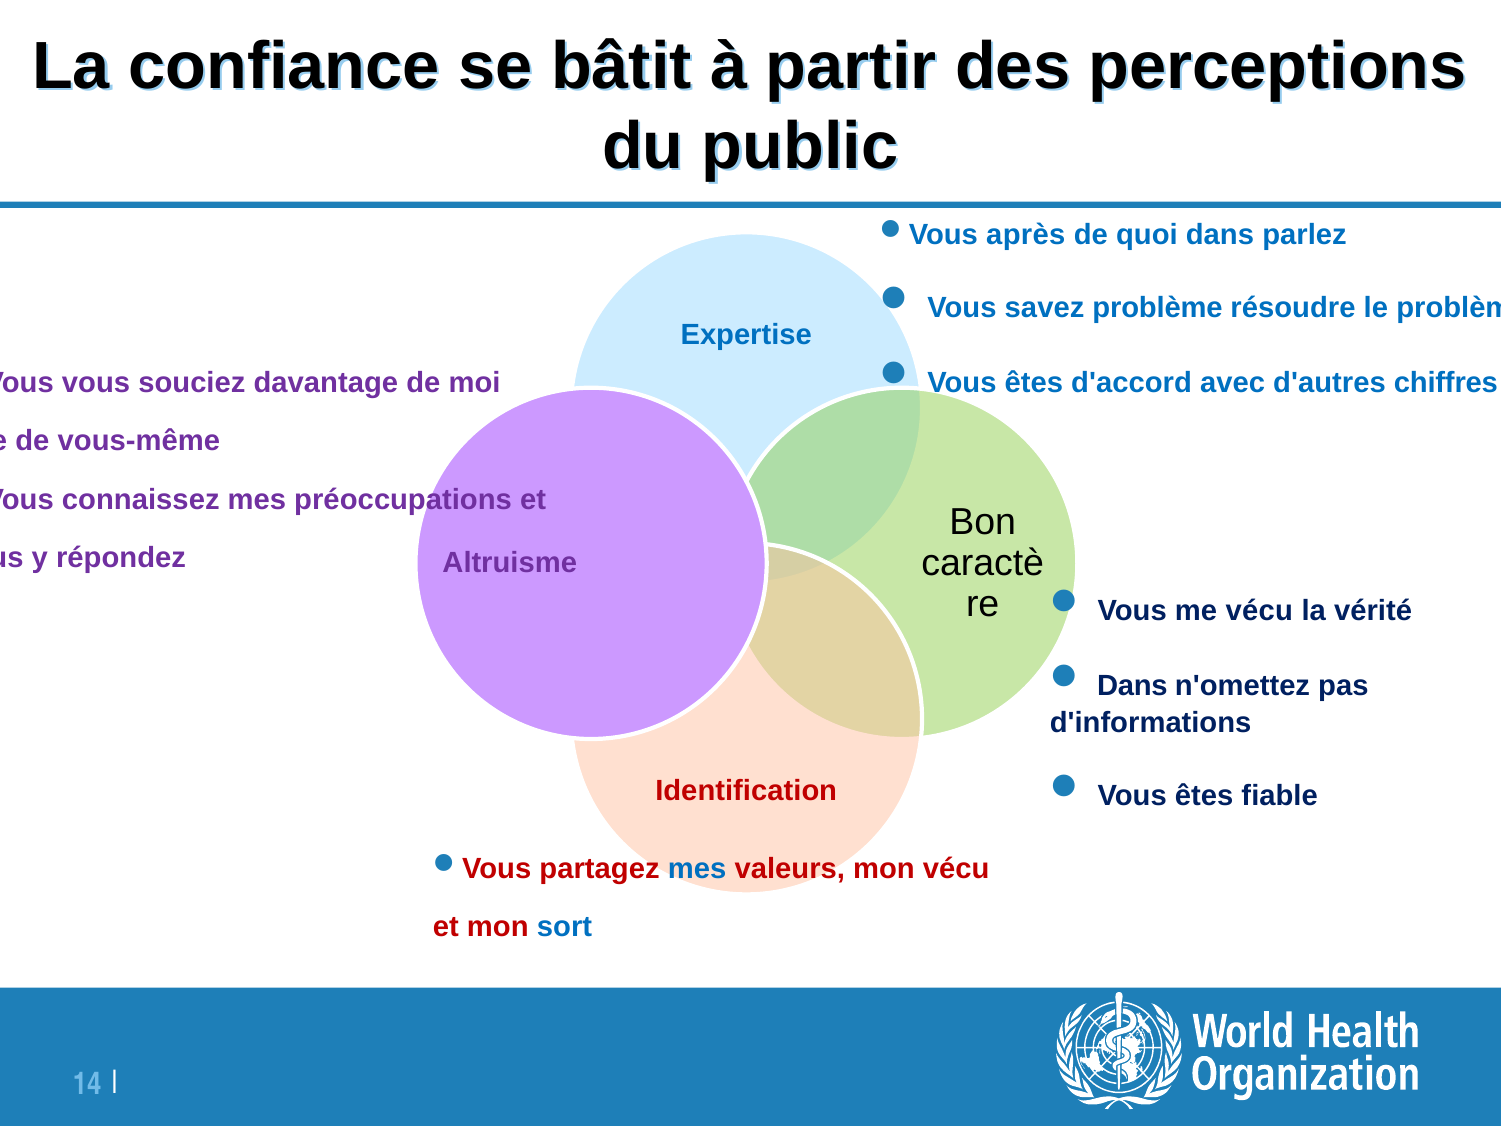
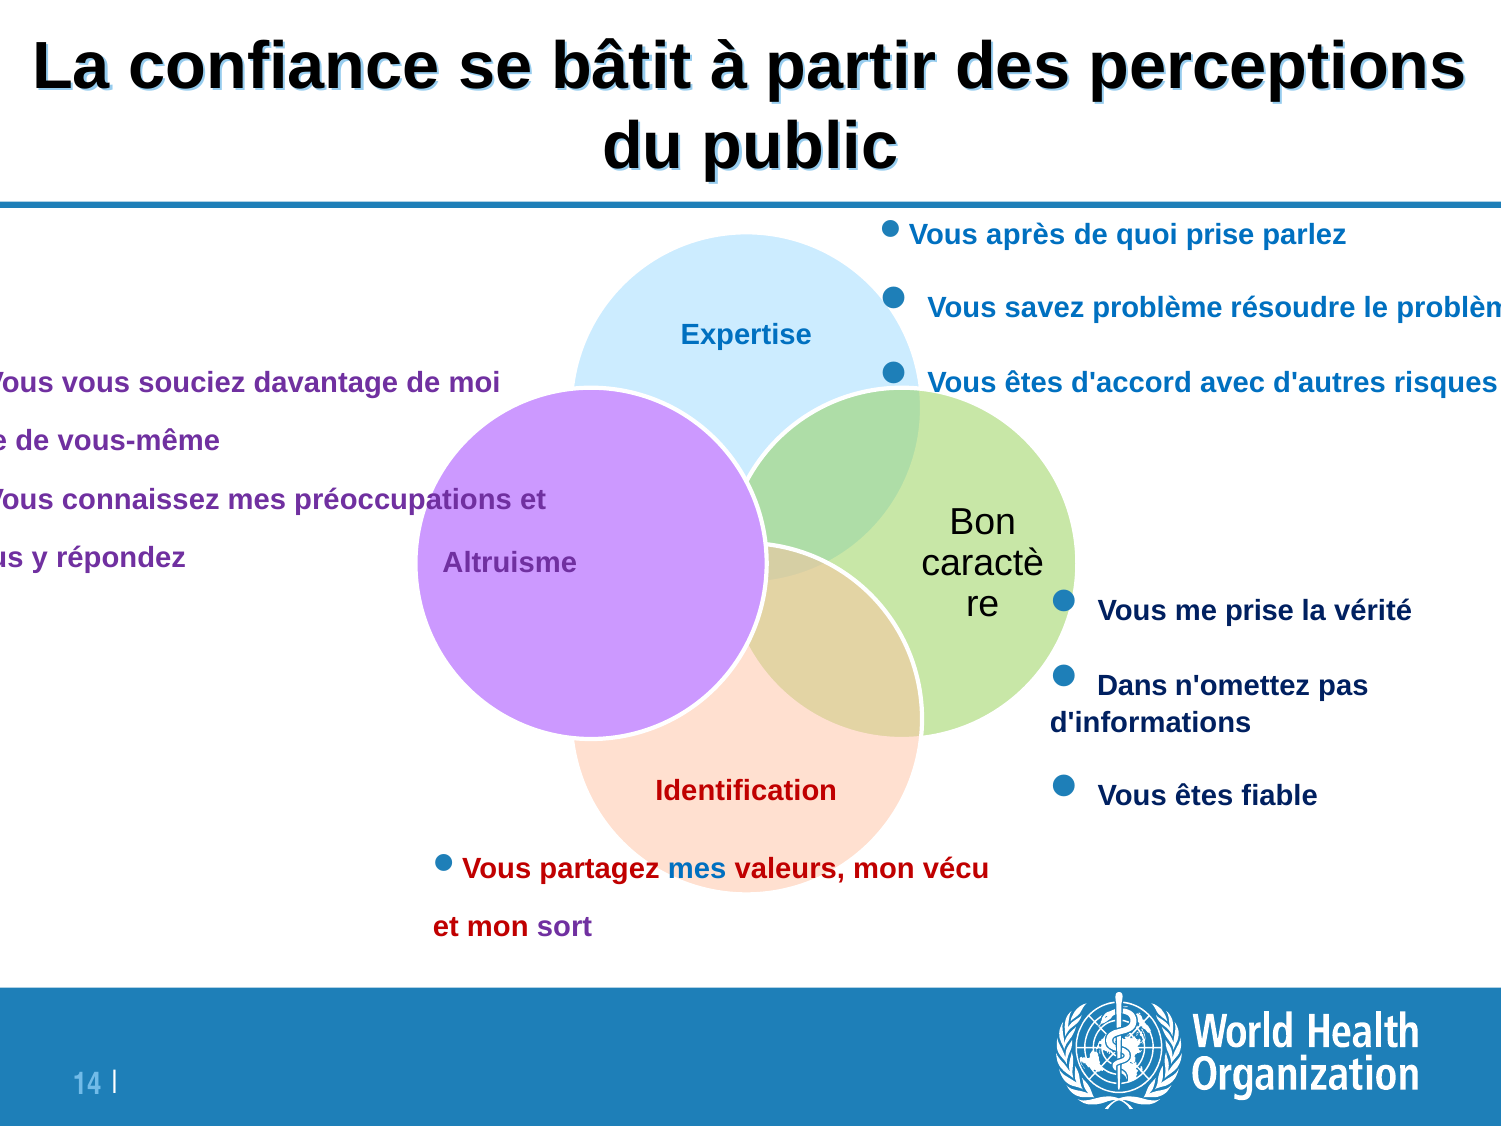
quoi dans: dans -> prise
chiffres: chiffres -> risques
me vécu: vécu -> prise
sort colour: blue -> purple
